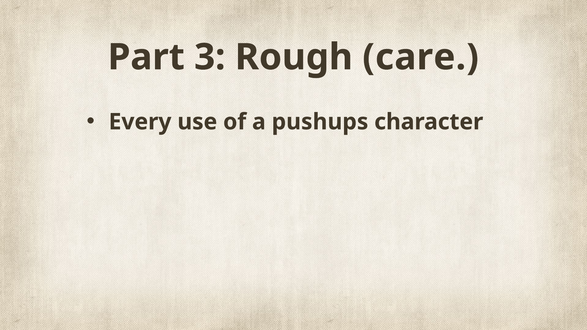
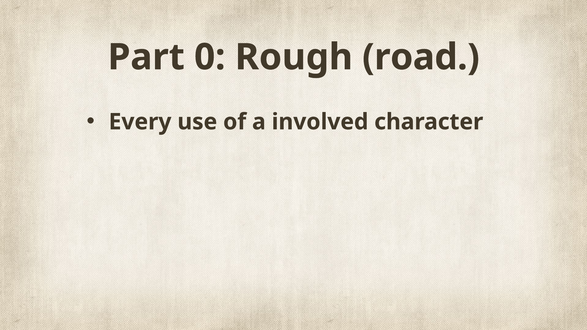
3: 3 -> 0
care: care -> road
pushups: pushups -> involved
